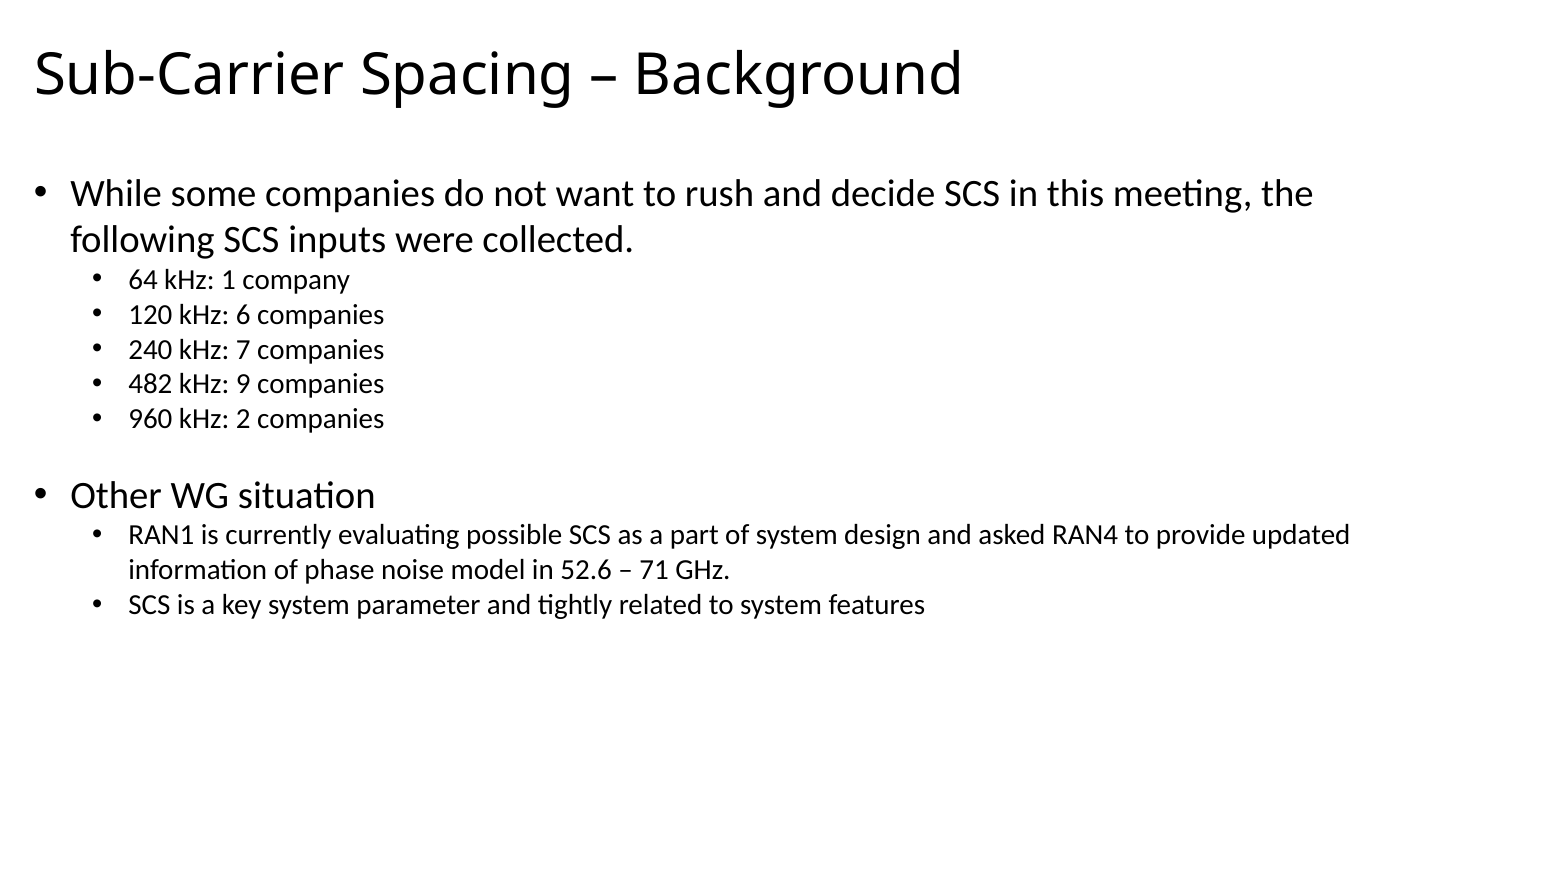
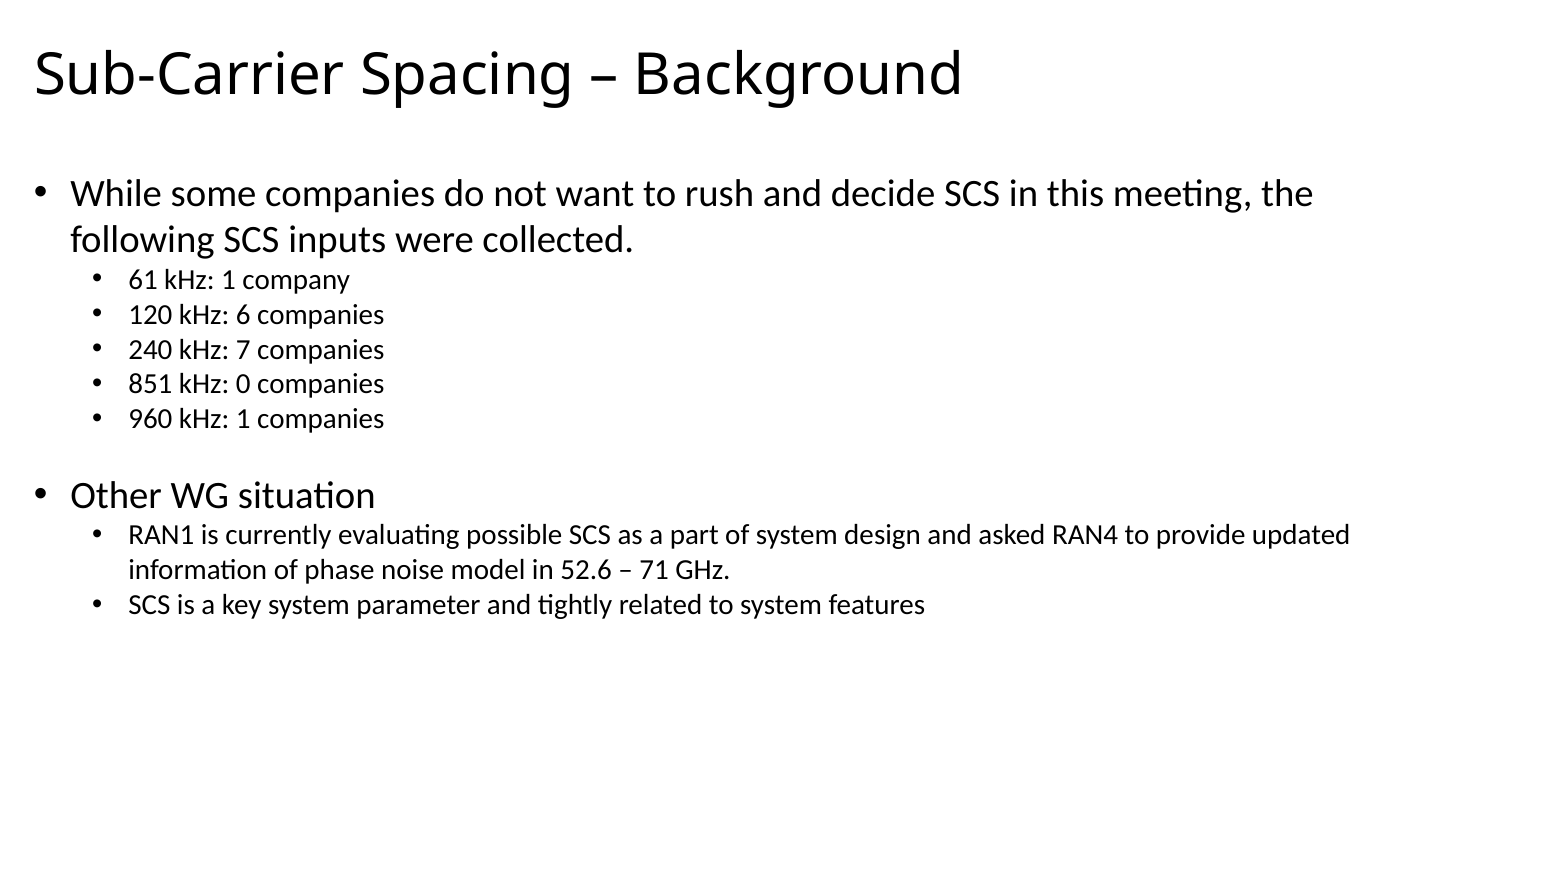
64: 64 -> 61
482: 482 -> 851
9: 9 -> 0
960 kHz 2: 2 -> 1
